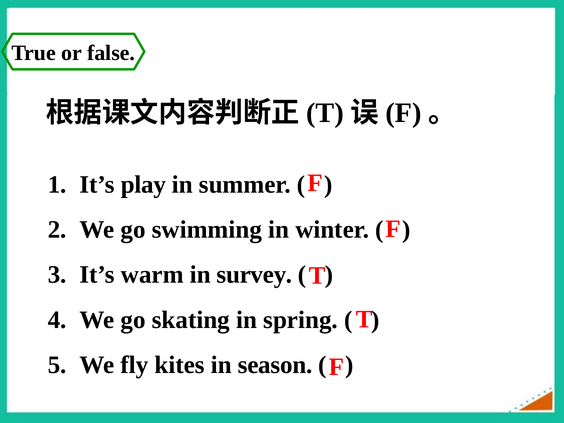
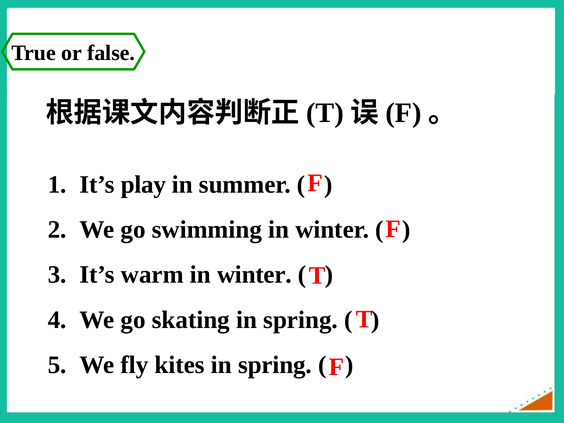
warm in survey: survey -> winter
kites in season: season -> spring
